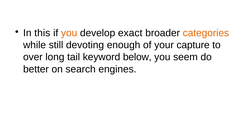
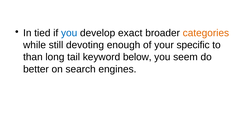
this: this -> tied
you at (69, 33) colour: orange -> blue
capture: capture -> specific
over: over -> than
